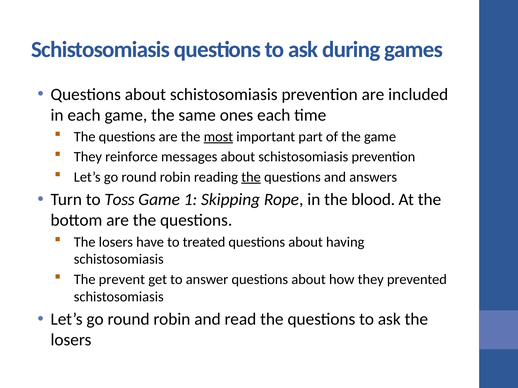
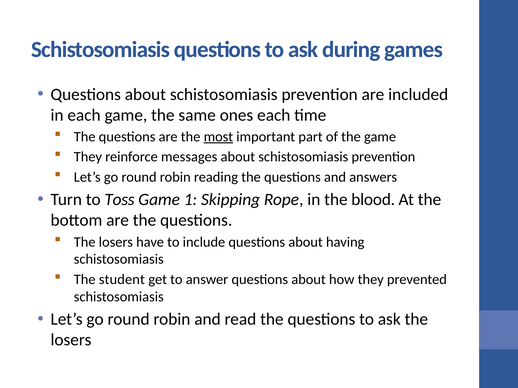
the at (251, 177) underline: present -> none
treated: treated -> include
prevent: prevent -> student
